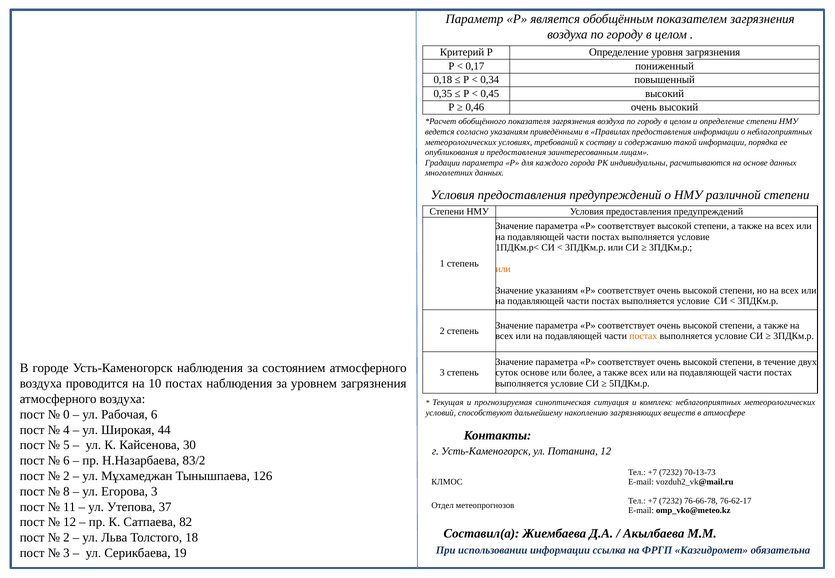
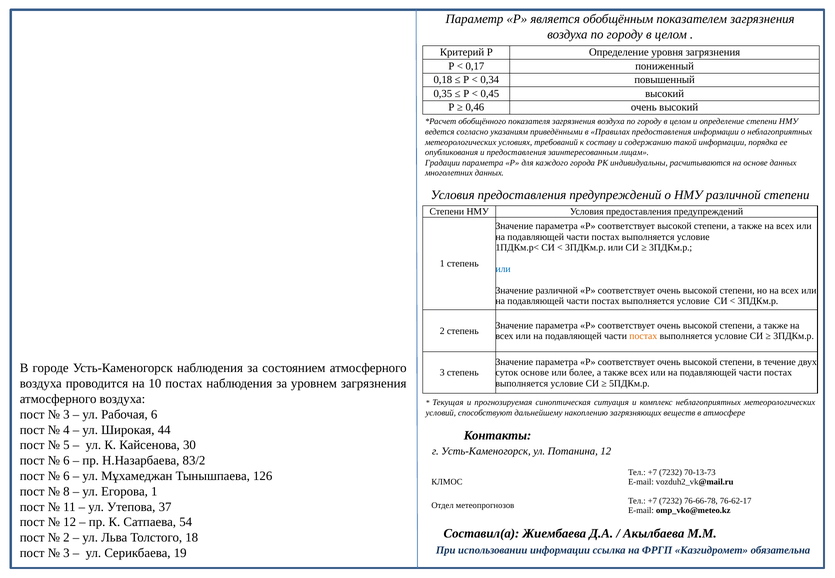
или at (503, 269) colour: orange -> blue
Значение указаниям: указаниям -> различной
0 at (66, 414): 0 -> 3
2 at (66, 476): 2 -> 6
Егорова 3: 3 -> 1
82: 82 -> 54
